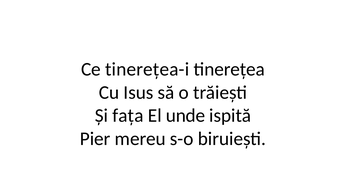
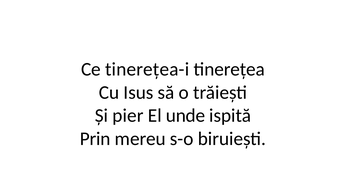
fața: fața -> pier
Pier: Pier -> Prin
